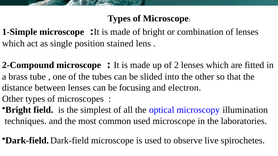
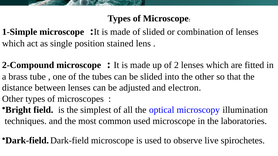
of bright: bright -> slided
focusing: focusing -> adjusted
